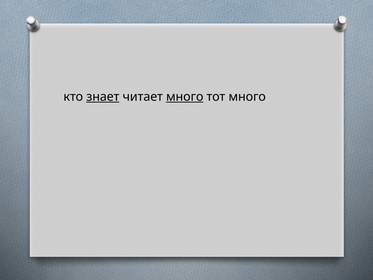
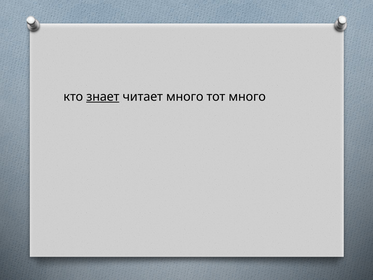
много at (185, 97) underline: present -> none
